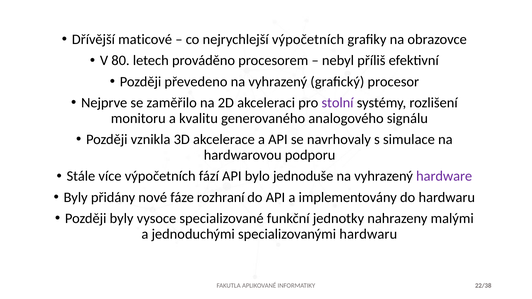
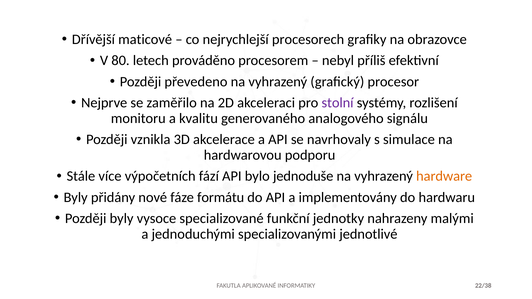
nejrychlejší výpočetních: výpočetních -> procesorech
hardware colour: purple -> orange
rozhraní: rozhraní -> formátu
specializovanými hardwaru: hardwaru -> jednotlivé
